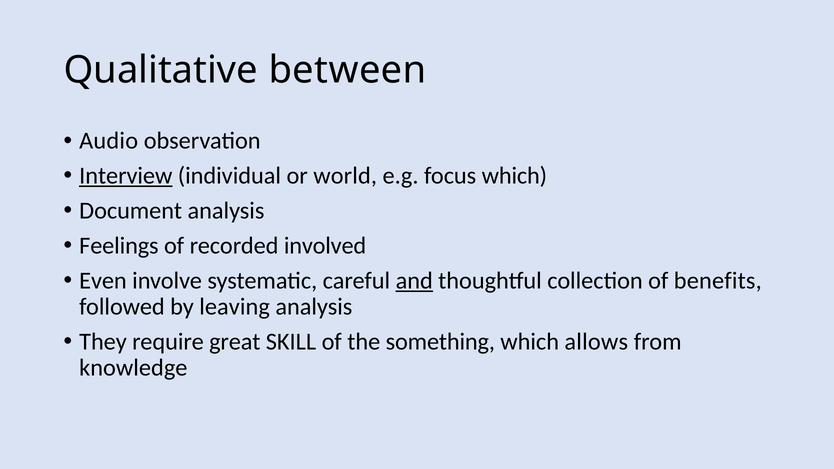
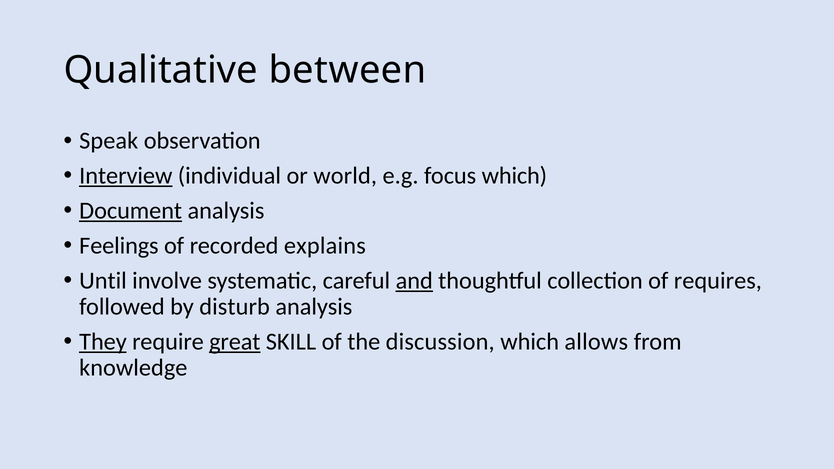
Audio: Audio -> Speak
Document underline: none -> present
involved: involved -> explains
Even: Even -> Until
benefits: benefits -> requires
leaving: leaving -> disturb
They underline: none -> present
great underline: none -> present
something: something -> discussion
